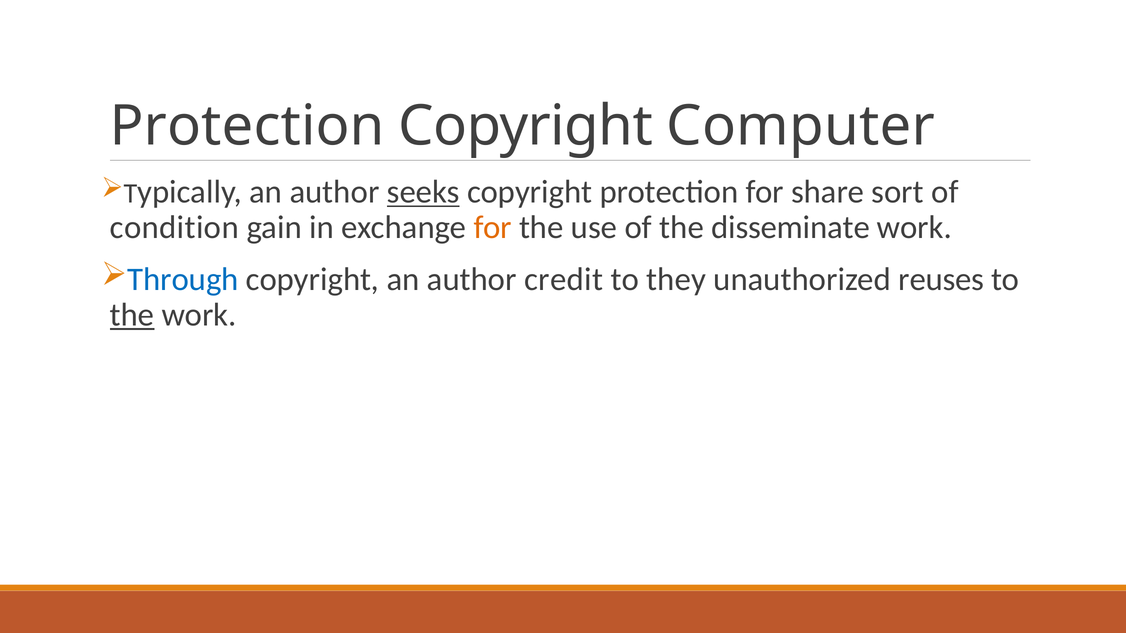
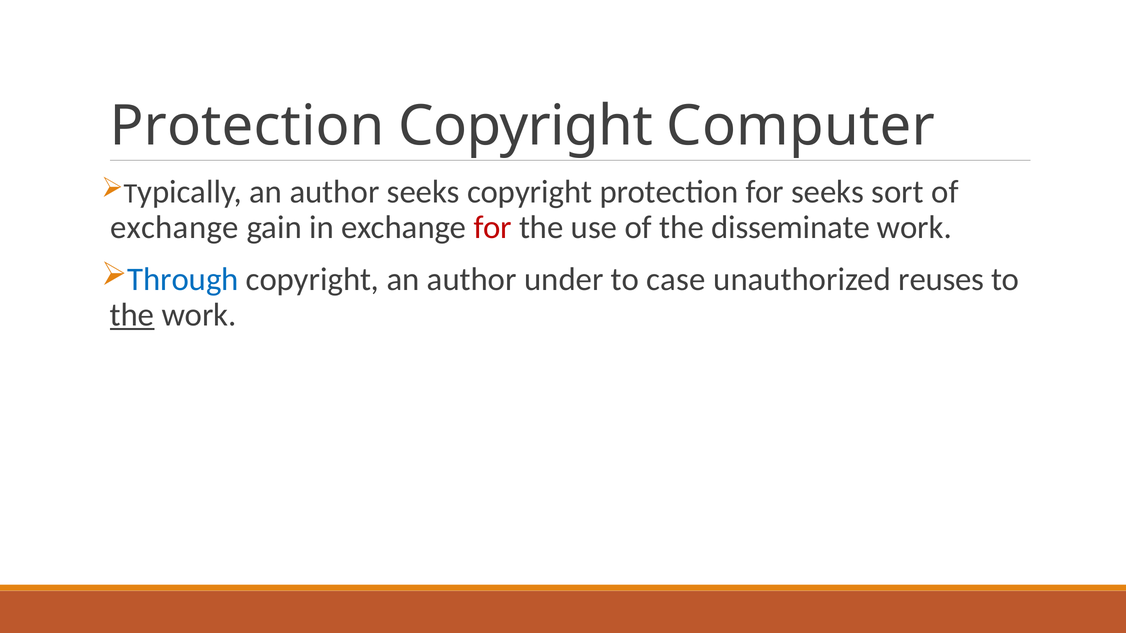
seeks at (423, 192) underline: present -> none
for share: share -> seeks
condition at (174, 228): condition -> exchange
for at (493, 228) colour: orange -> red
credit: credit -> under
they: they -> case
